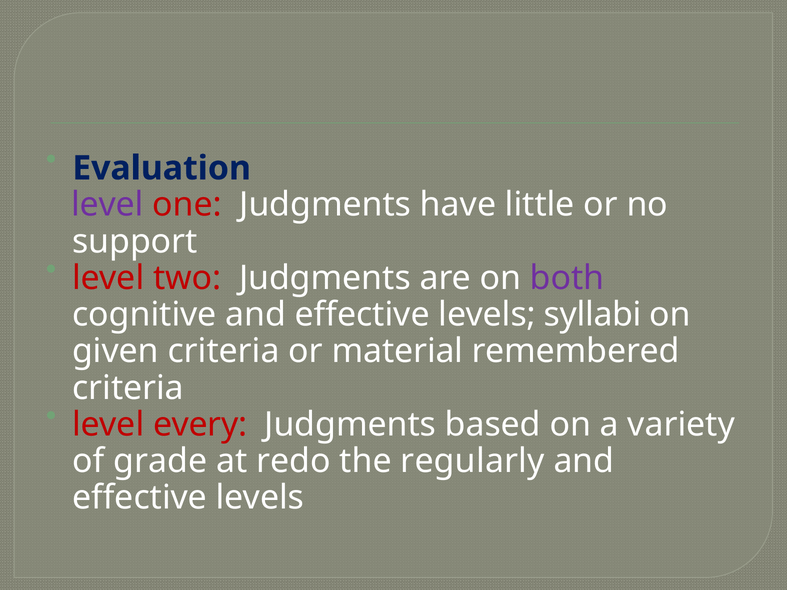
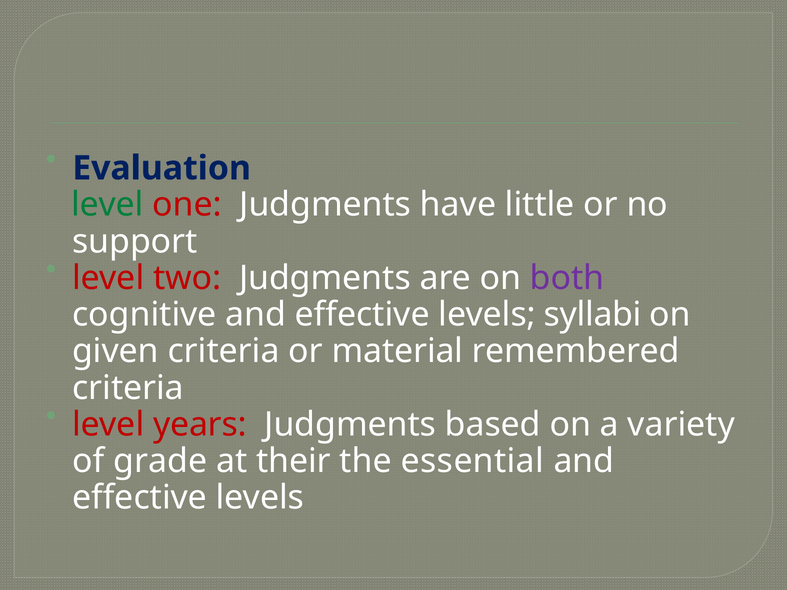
level at (108, 205) colour: purple -> green
every: every -> years
redo: redo -> their
regularly: regularly -> essential
